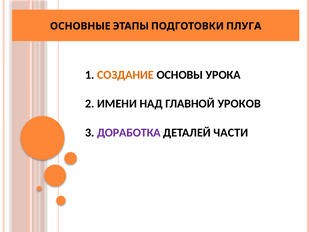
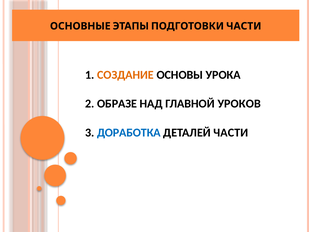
ПОДГОТОВКИ ПЛУГА: ПЛУГА -> ЧАСТИ
ИМЕНИ: ИМЕНИ -> ОБРАЗЕ
ДОРАБОТКА colour: purple -> blue
